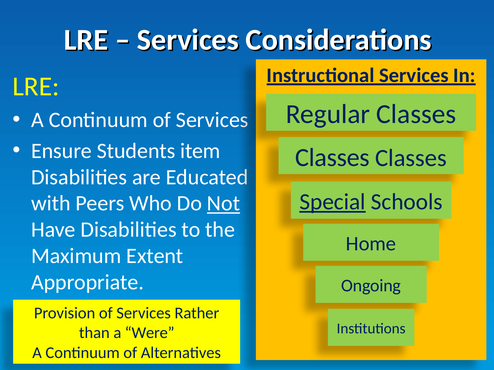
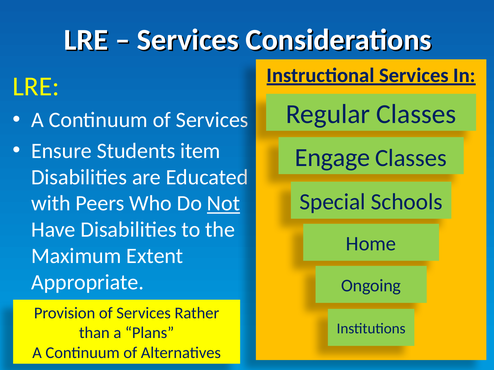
Classes at (332, 158): Classes -> Engage
Special underline: present -> none
Were: Were -> Plans
